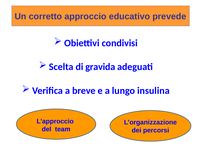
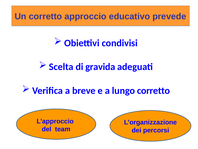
lungo insulina: insulina -> corretto
